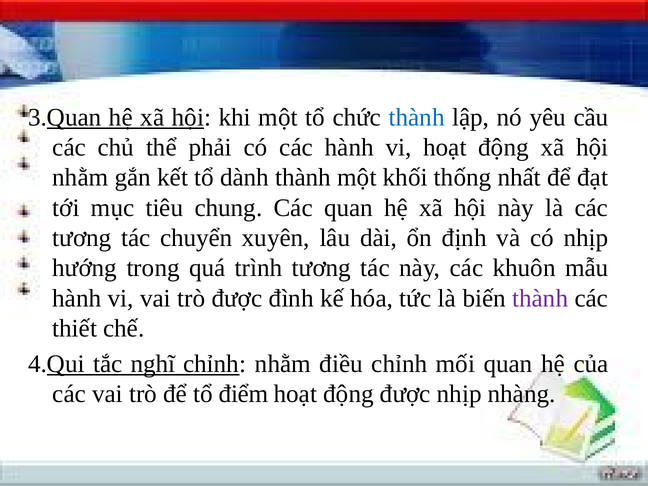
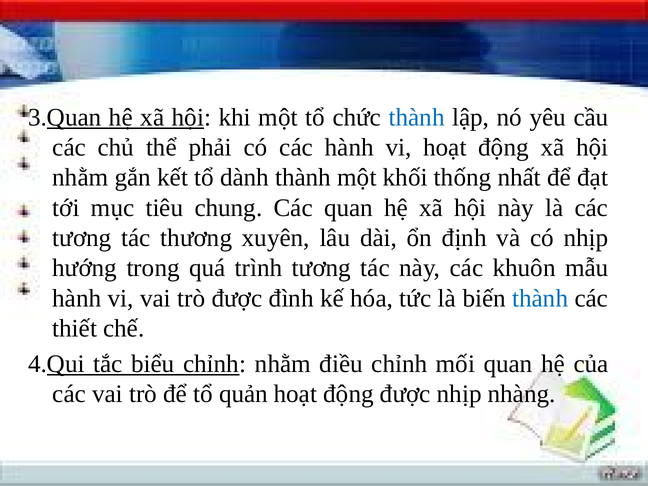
chuyển: chuyển -> thương
thành at (540, 298) colour: purple -> blue
nghĩ: nghĩ -> biểu
điểm: điểm -> quản
